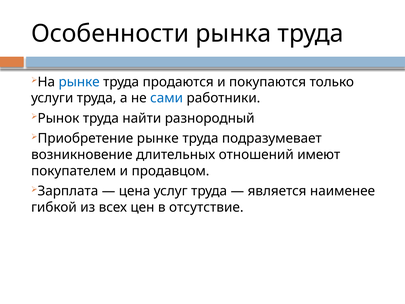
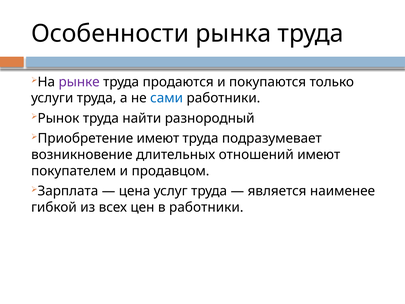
рынке at (79, 82) colour: blue -> purple
рынке at (158, 138): рынке -> имеют
в отсутствие: отсутствие -> работники
